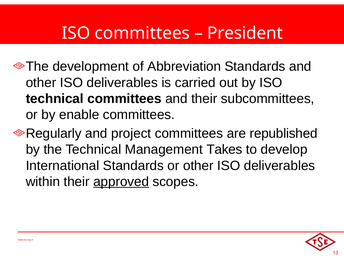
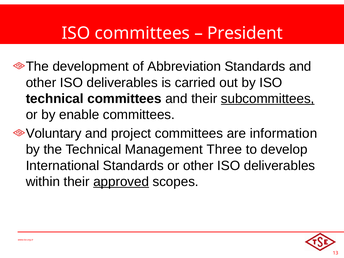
subcommittees underline: none -> present
Regularly: Regularly -> Voluntary
republished: republished -> information
Takes: Takes -> Three
